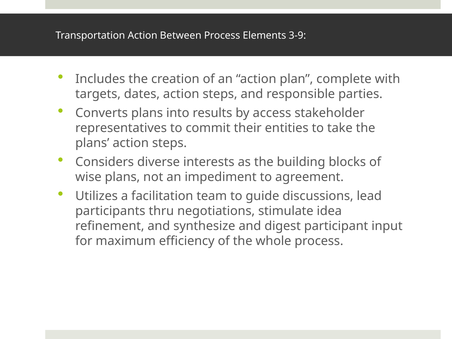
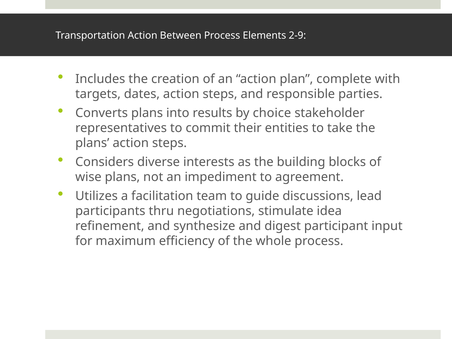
3-9: 3-9 -> 2-9
access: access -> choice
